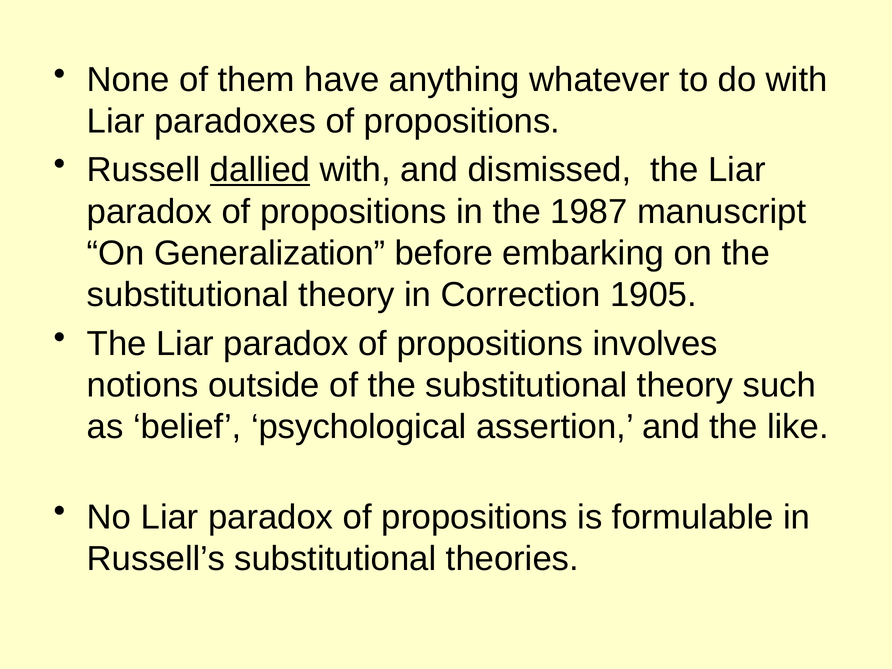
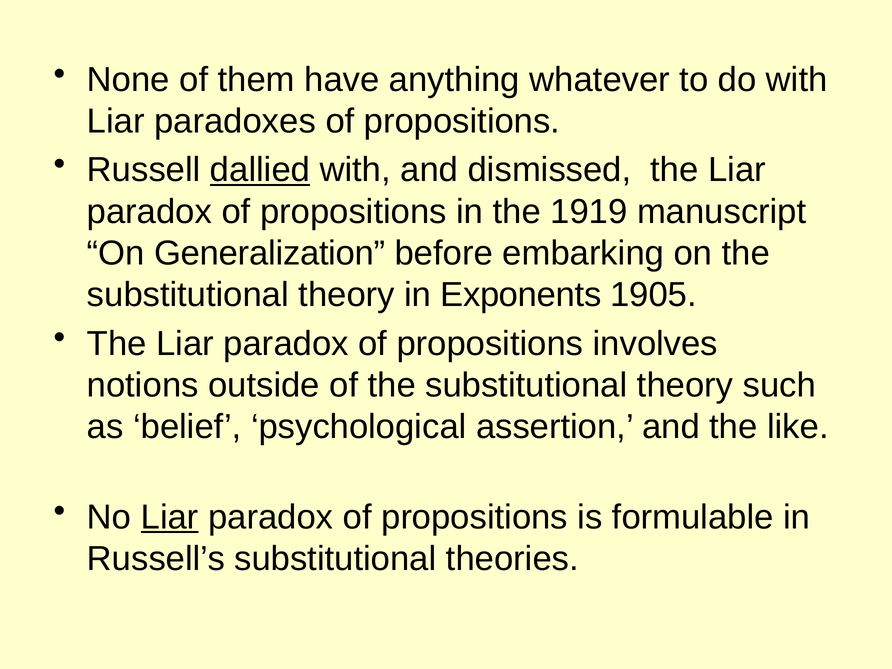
1987: 1987 -> 1919
Correction: Correction -> Exponents
Liar at (170, 517) underline: none -> present
